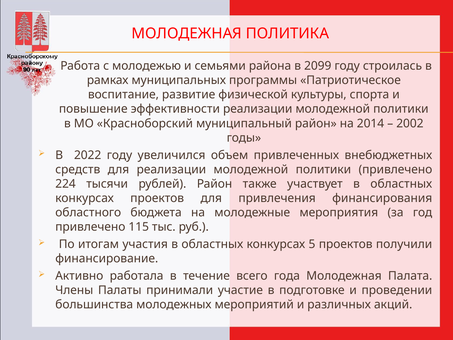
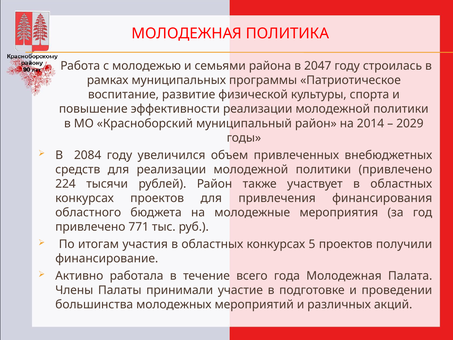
2099: 2099 -> 2047
2002: 2002 -> 2029
2022: 2022 -> 2084
115: 115 -> 771
